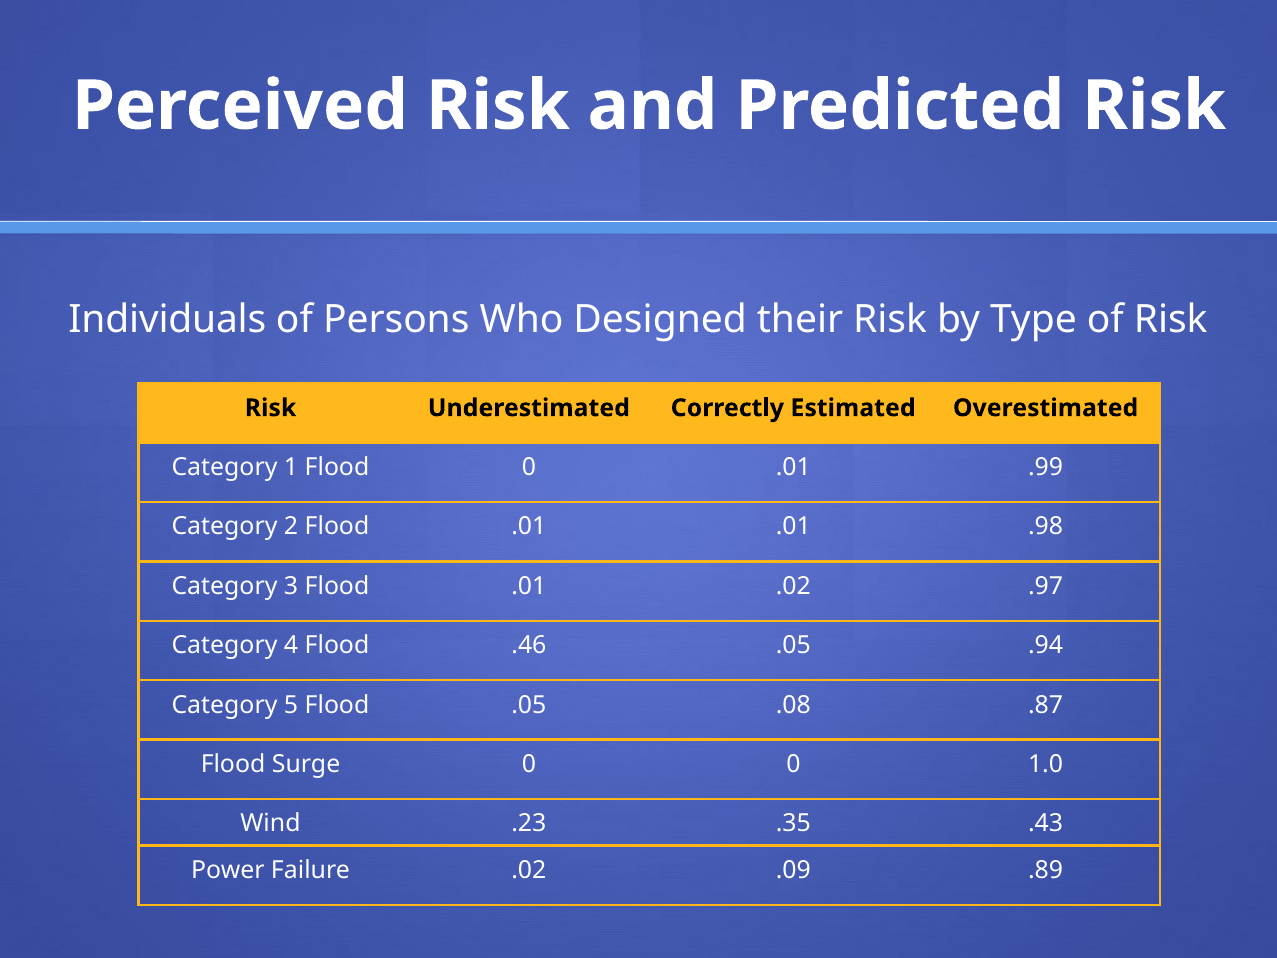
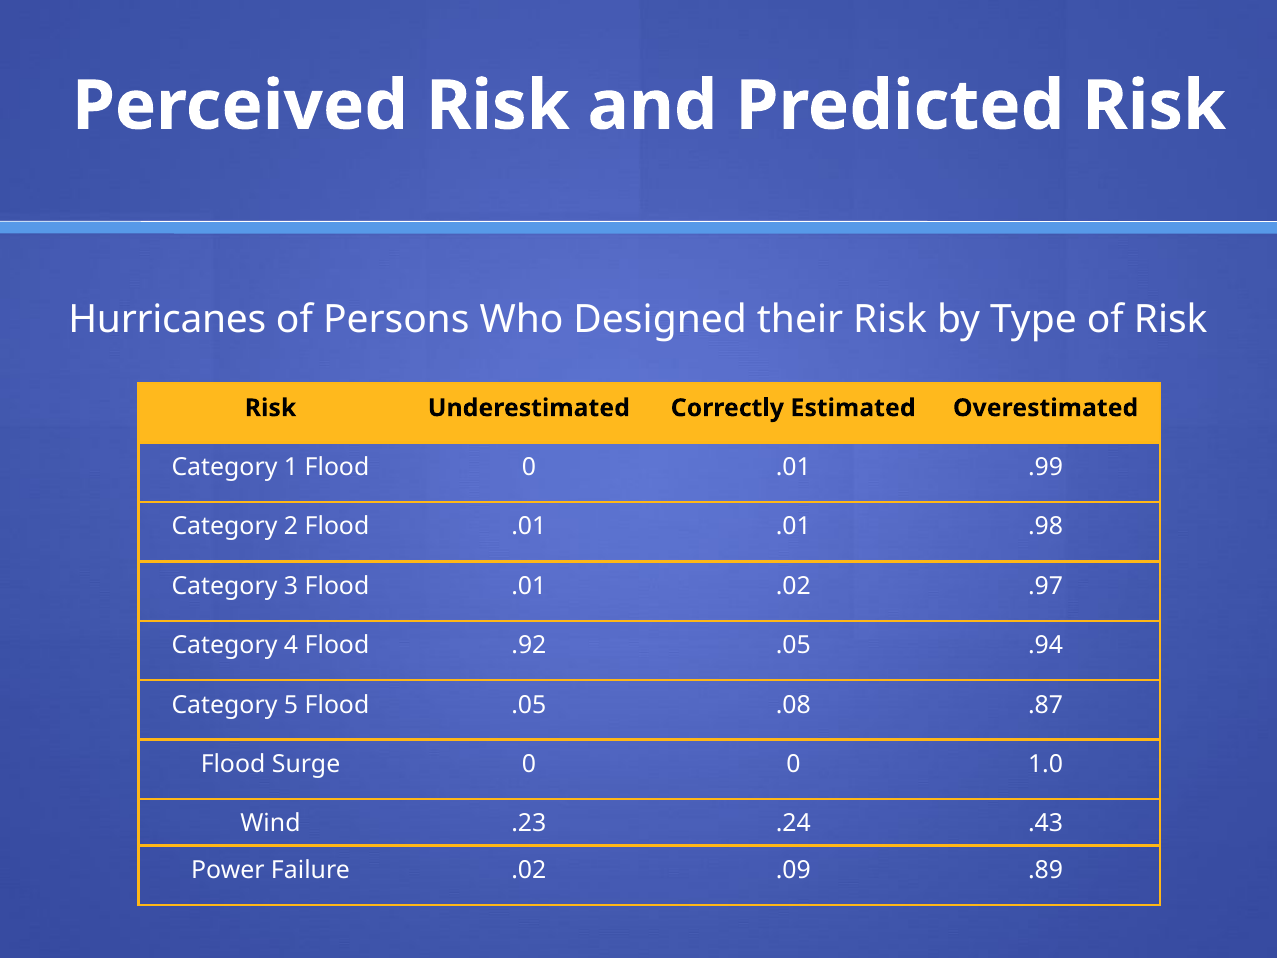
Individuals: Individuals -> Hurricanes
.46: .46 -> .92
.35: .35 -> .24
